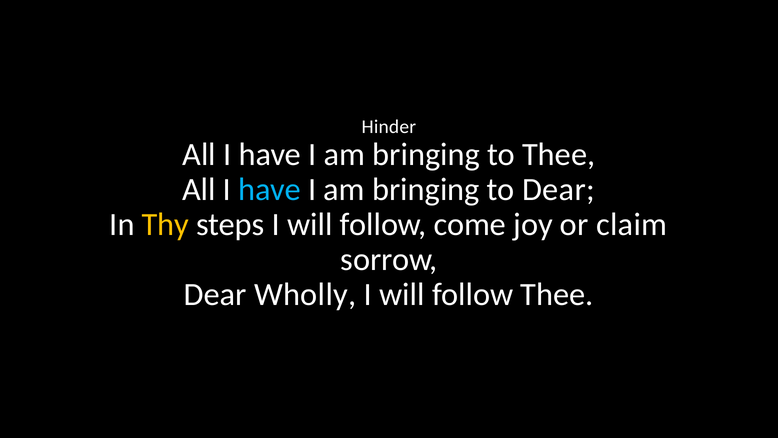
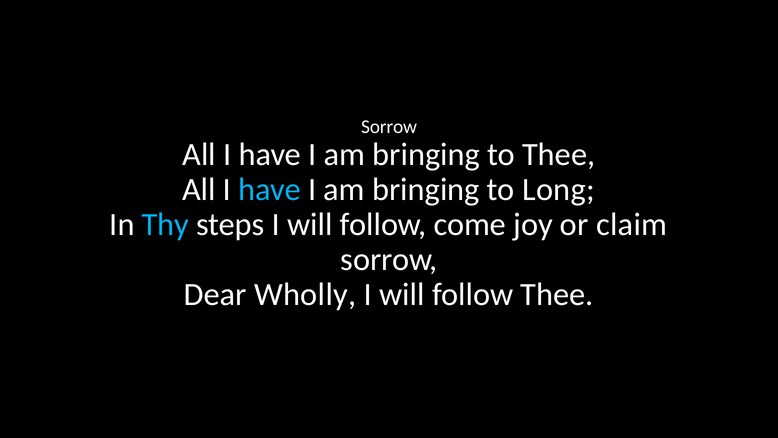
Hinder at (389, 127): Hinder -> Sorrow
to Dear: Dear -> Long
Thy colour: yellow -> light blue
